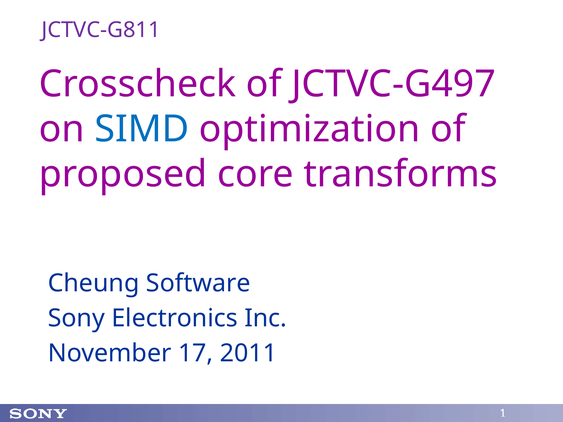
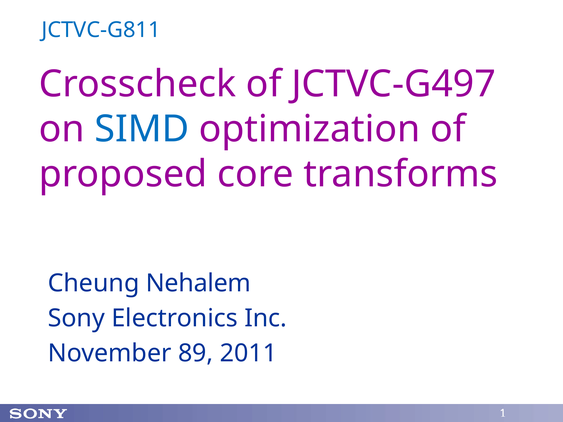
JCTVC-G811 colour: purple -> blue
Software: Software -> Nehalem
17: 17 -> 89
